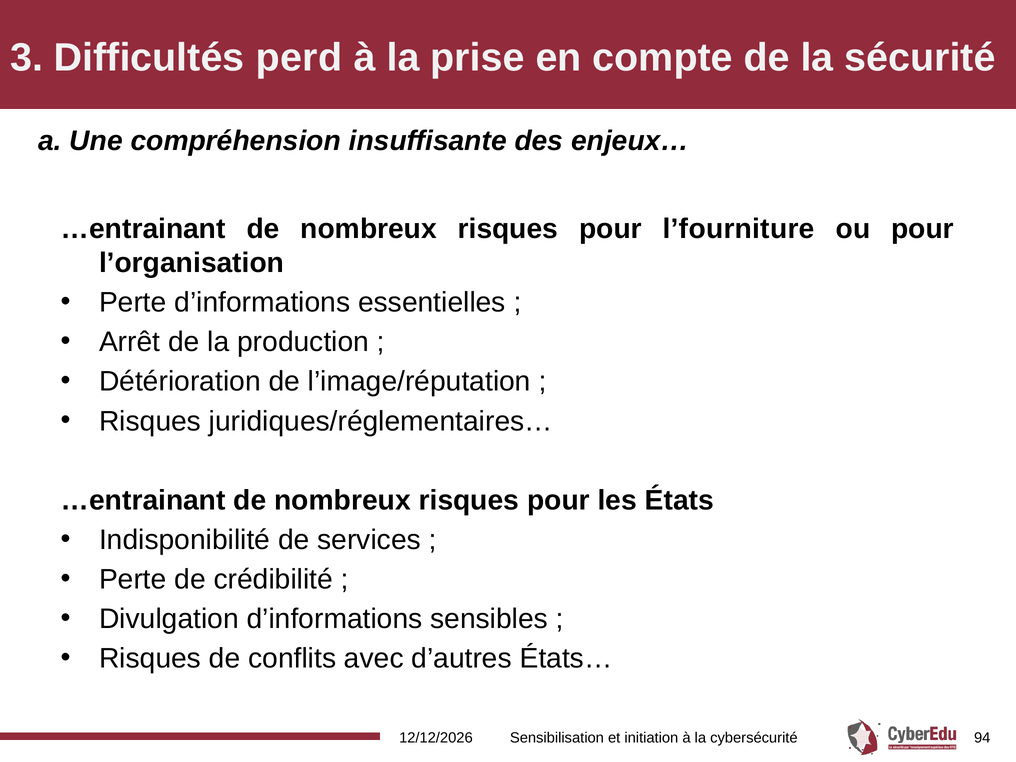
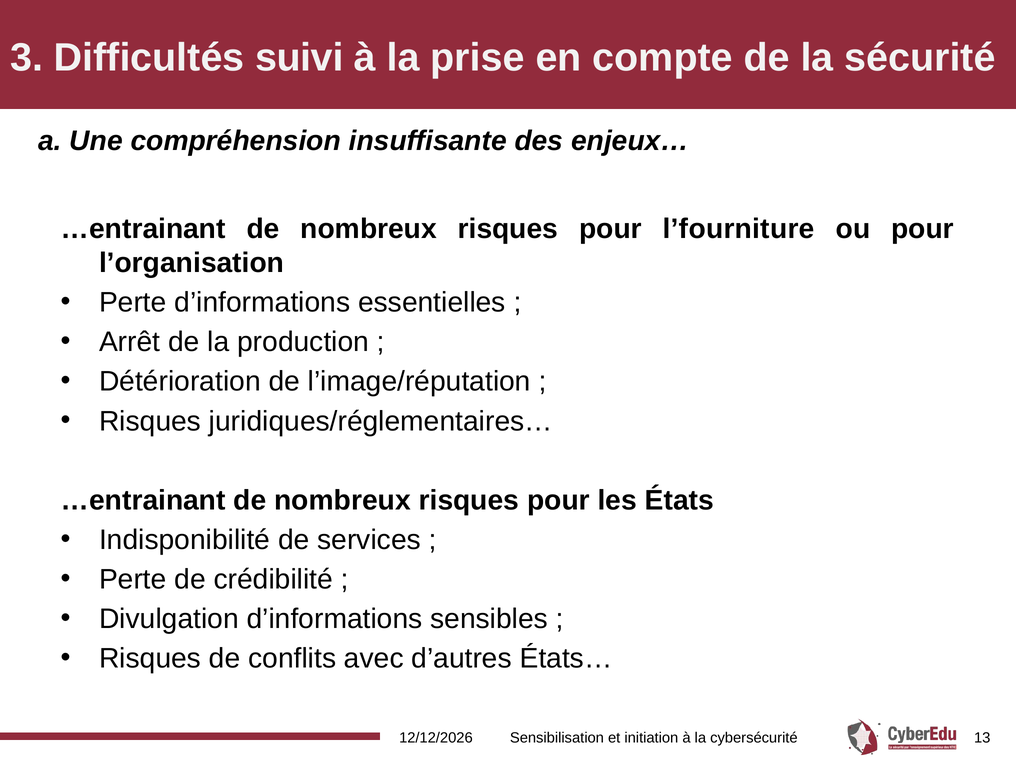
perd: perd -> suivi
94: 94 -> 13
